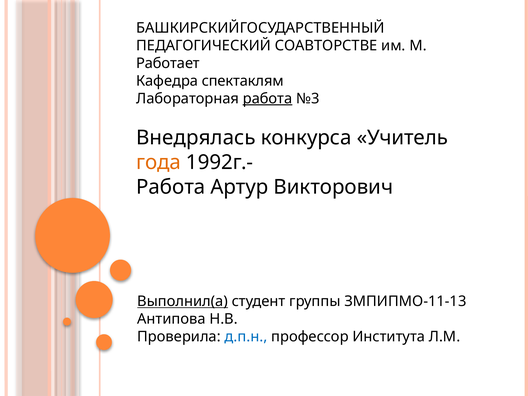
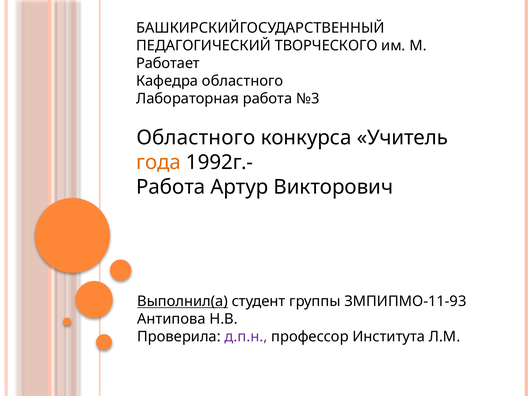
СОАВТОРСТВЕ: СОАВТОРСТВЕ -> ТВОРЧЕСКОГО
Кафедра спектаклям: спектаклям -> областного
работа at (268, 99) underline: present -> none
Внедрялась at (196, 138): Внедрялась -> Областного
ЗМПИПМО-11-13: ЗМПИПМО-11-13 -> ЗМПИПМО-11-93
д.п.н colour: blue -> purple
